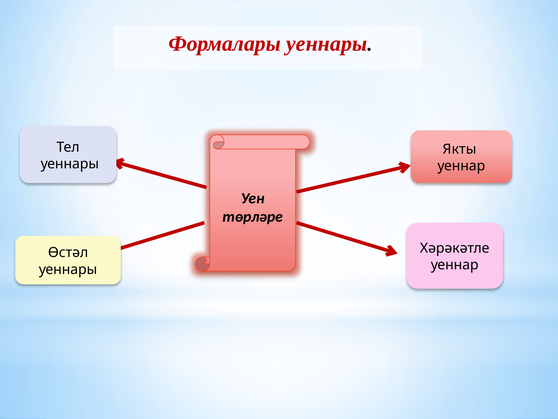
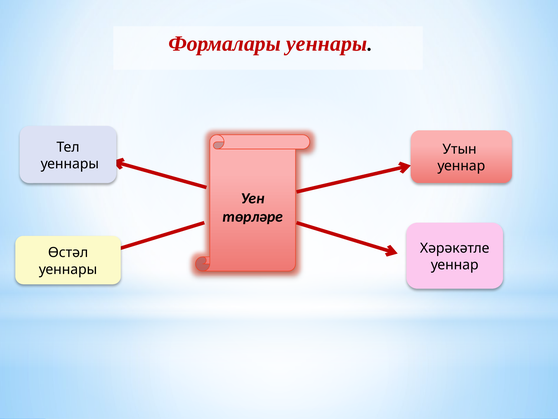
Якты: Якты -> Утын
